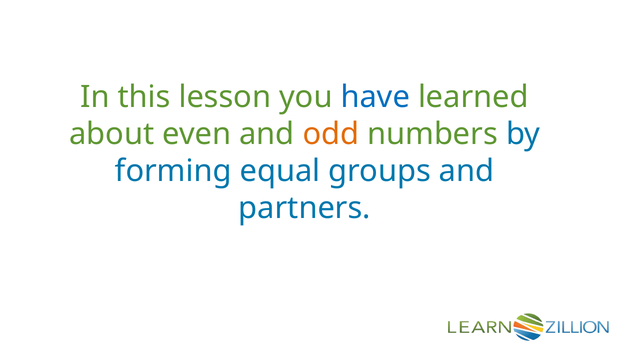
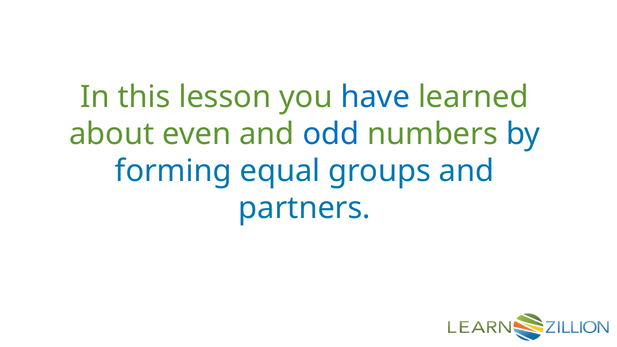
odd colour: orange -> blue
